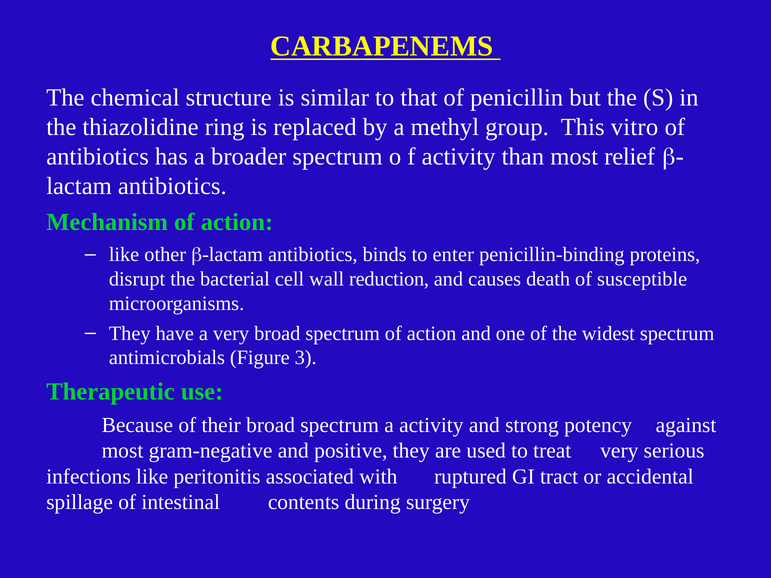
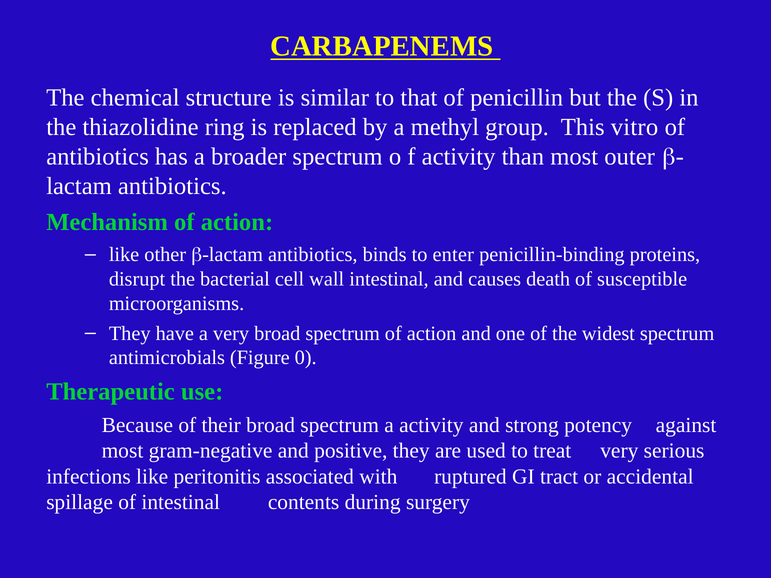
relief: relief -> outer
wall reduction: reduction -> intestinal
3: 3 -> 0
